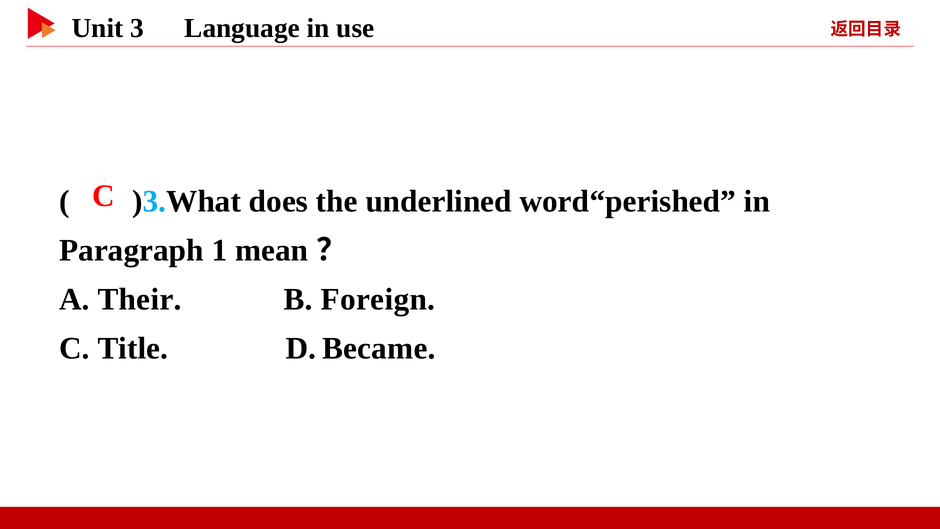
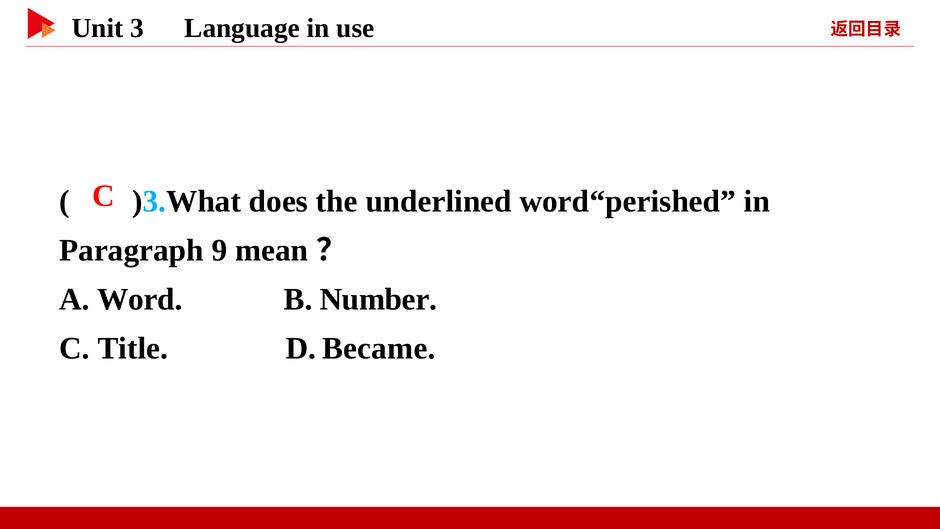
1: 1 -> 9
Their: Their -> Word
Foreign: Foreign -> Number
